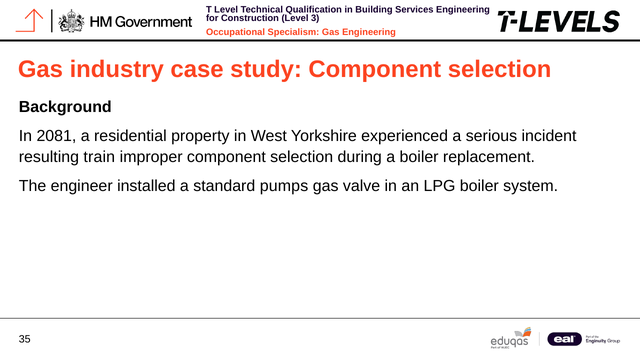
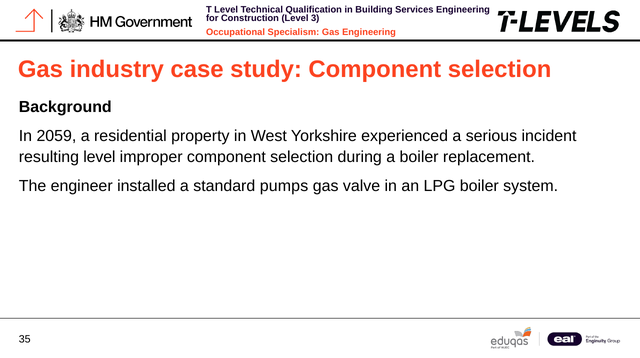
2081: 2081 -> 2059
resulting train: train -> level
